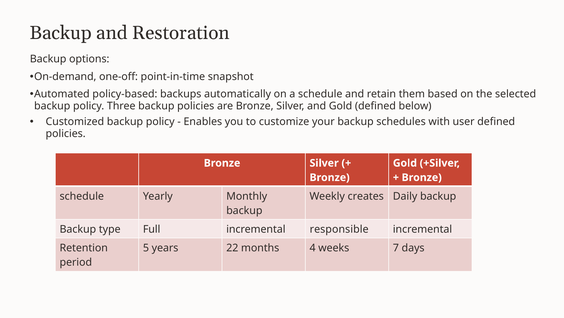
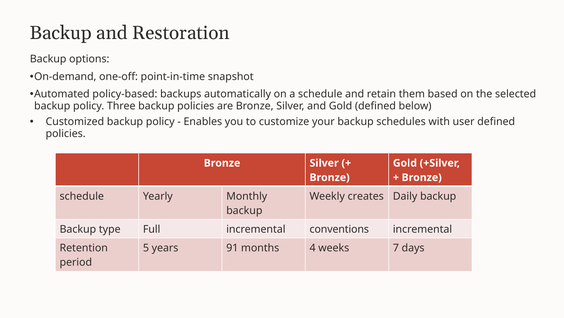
responsible: responsible -> conventions
22: 22 -> 91
